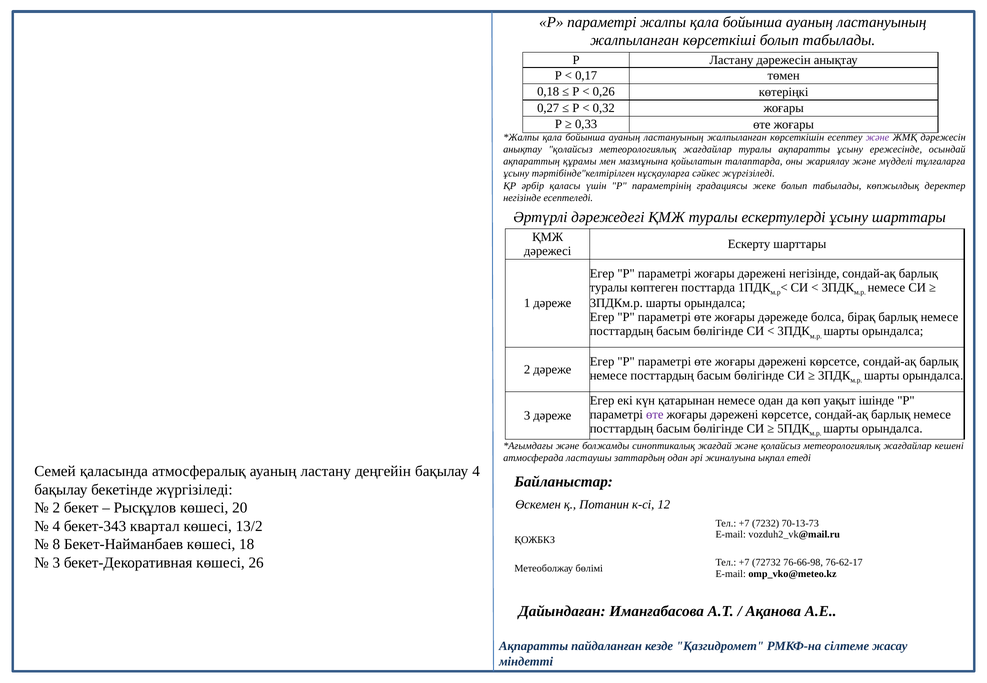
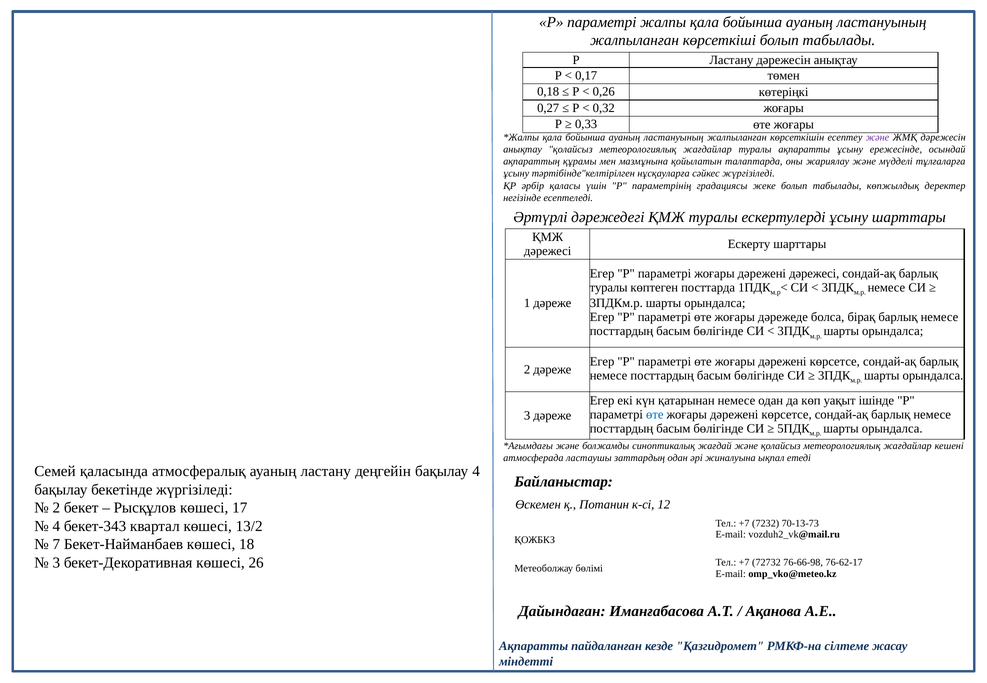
дәрежені негізінде: негізінде -> дәрежесі
өте at (655, 415) colour: purple -> blue
20: 20 -> 17
8: 8 -> 7
